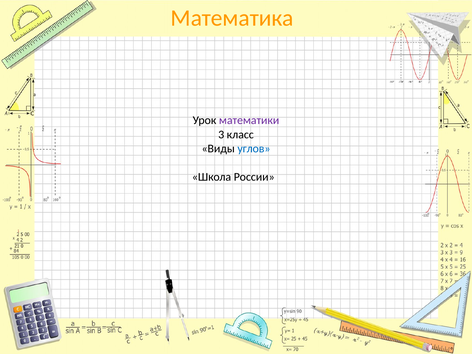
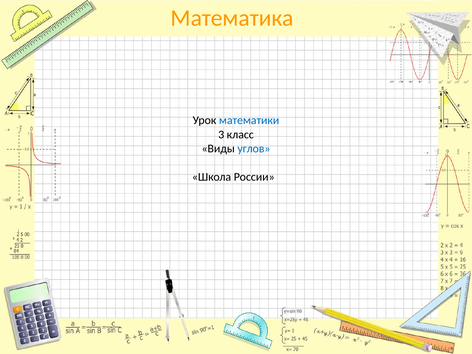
математики colour: purple -> blue
